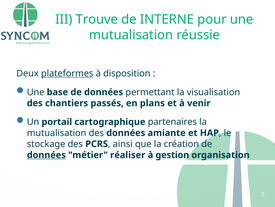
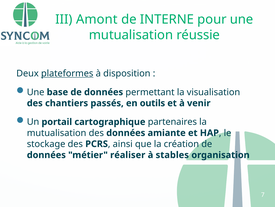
Trouve: Trouve -> Amont
plans: plans -> outils
données at (46, 154) underline: present -> none
gestion: gestion -> stables
